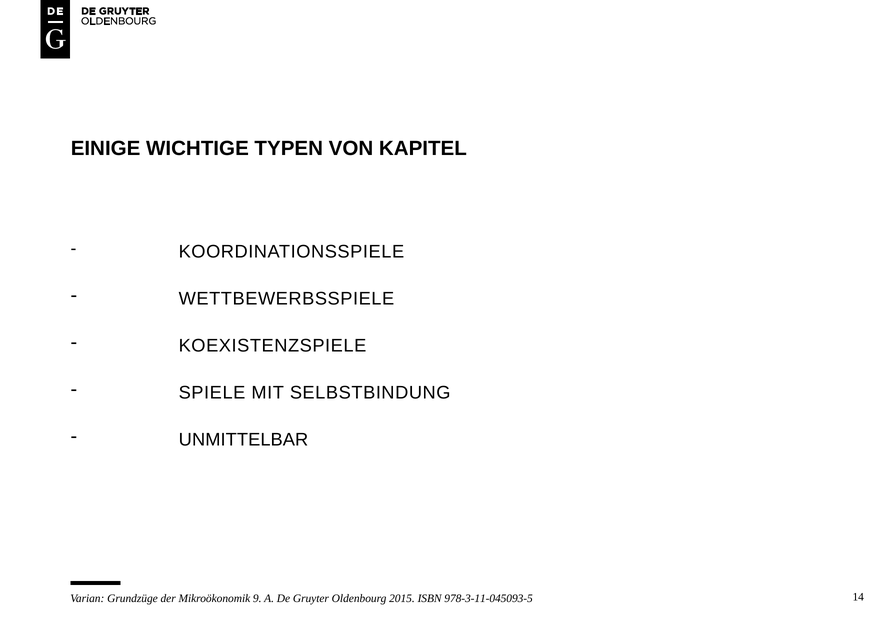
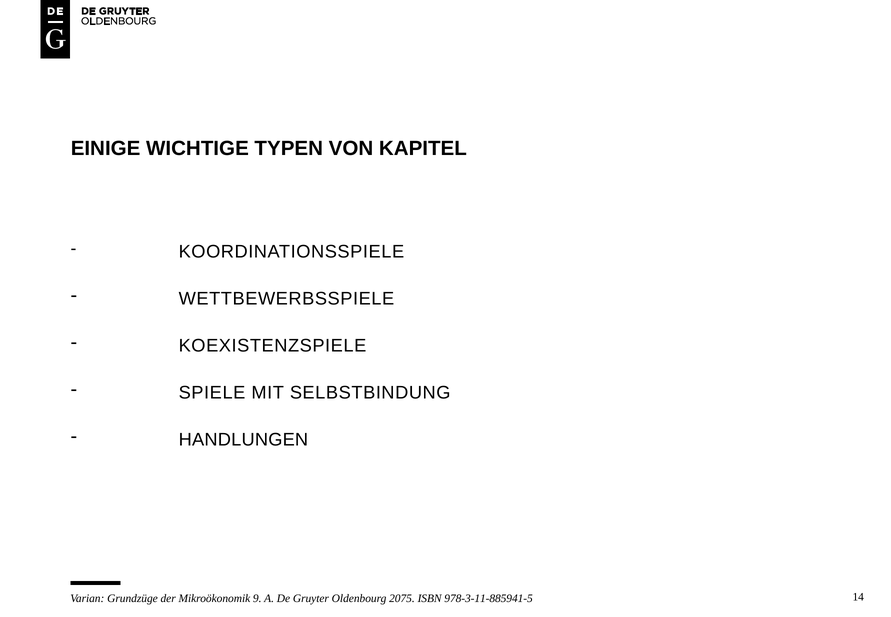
UNMITTELBAR: UNMITTELBAR -> HANDLUNGEN
2015: 2015 -> 2075
978-3-11-045093-5: 978-3-11-045093-5 -> 978-3-11-885941-5
